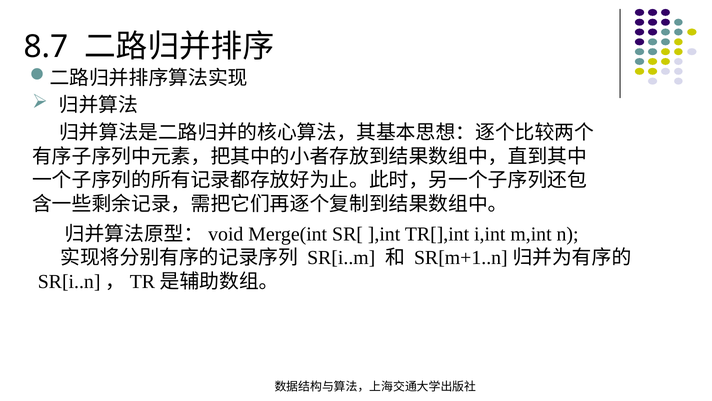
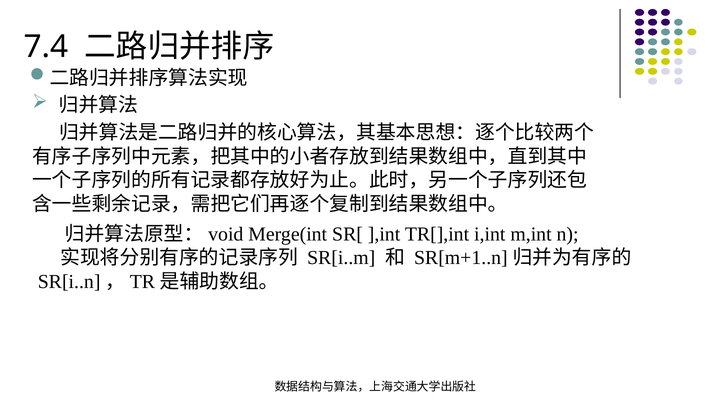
8.7: 8.7 -> 7.4
